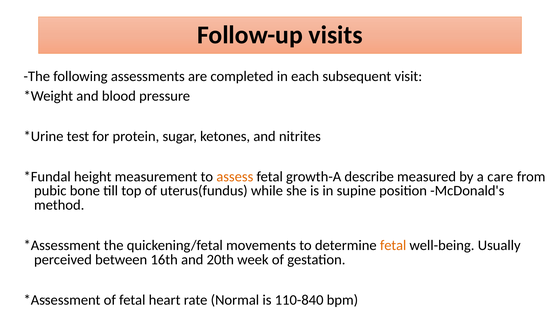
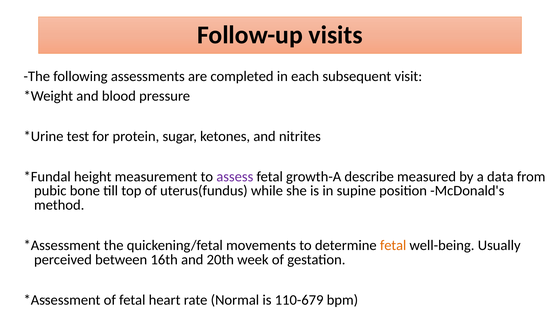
assess colour: orange -> purple
care: care -> data
110-840: 110-840 -> 110-679
